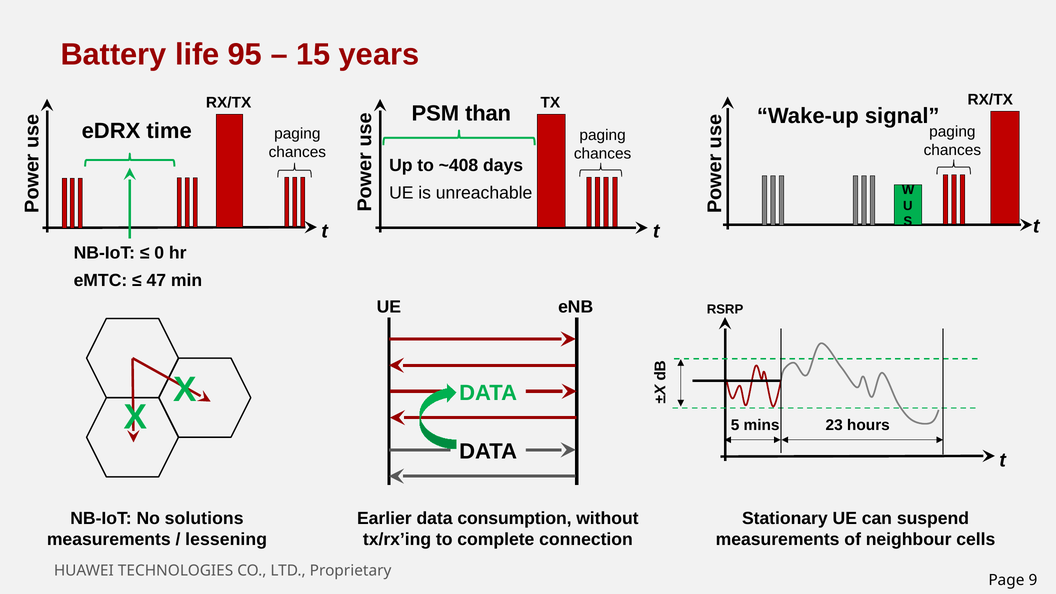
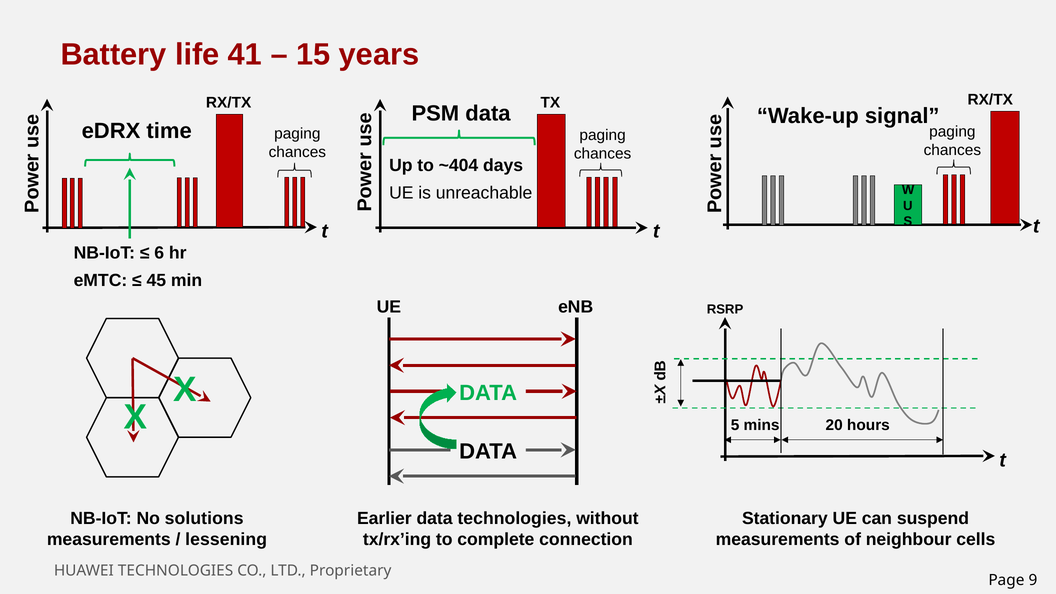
95: 95 -> 41
PSM than: than -> data
~408: ~408 -> ~404
0: 0 -> 6
47: 47 -> 45
23: 23 -> 20
data consumption: consumption -> technologies
